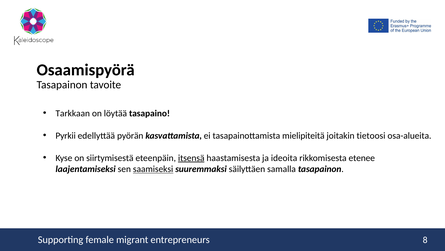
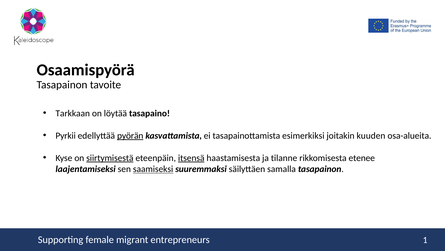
pyörän underline: none -> present
mielipiteitä: mielipiteitä -> esimerkiksi
tietoosi: tietoosi -> kuuden
siirtymisestä underline: none -> present
ideoita: ideoita -> tilanne
8: 8 -> 1
